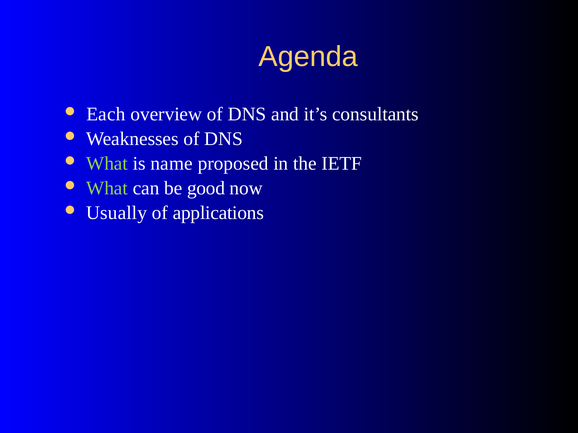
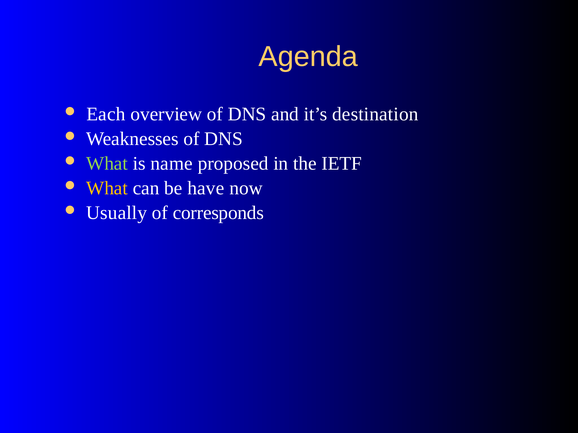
consultants: consultants -> destination
What at (107, 188) colour: light green -> yellow
good: good -> have
applications: applications -> corresponds
